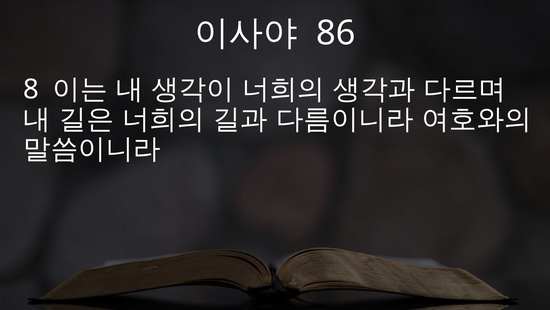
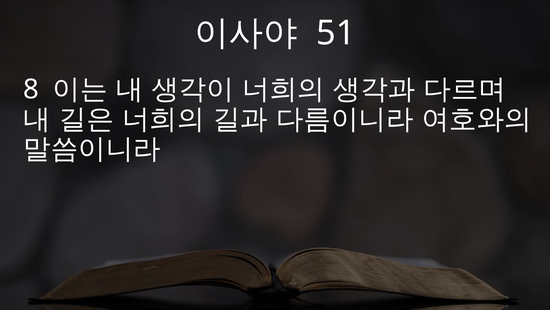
86: 86 -> 51
